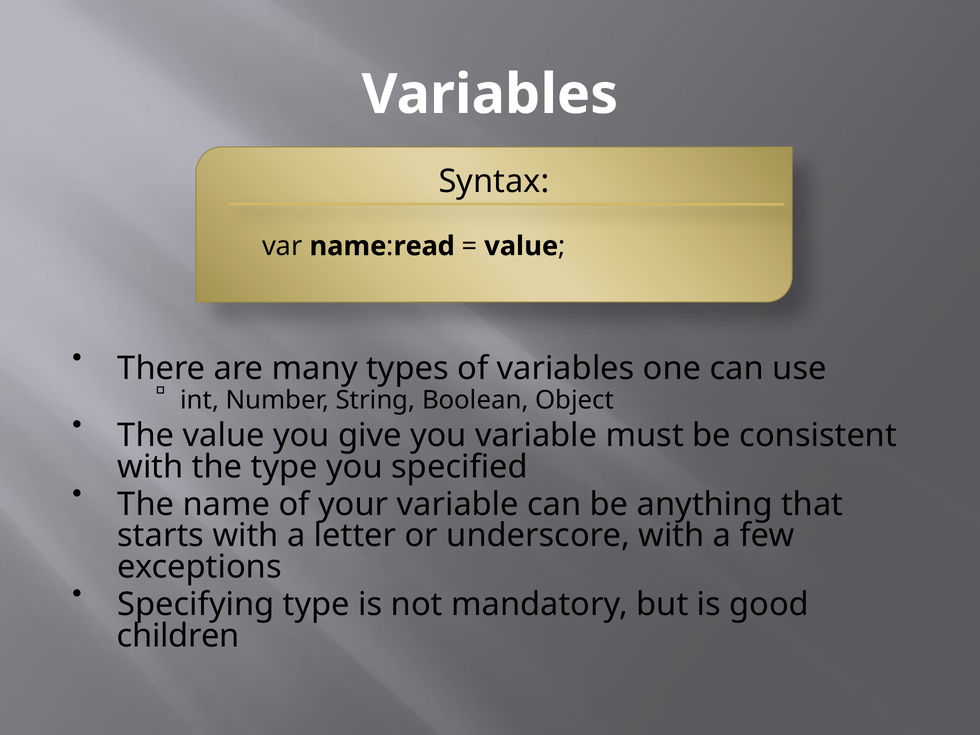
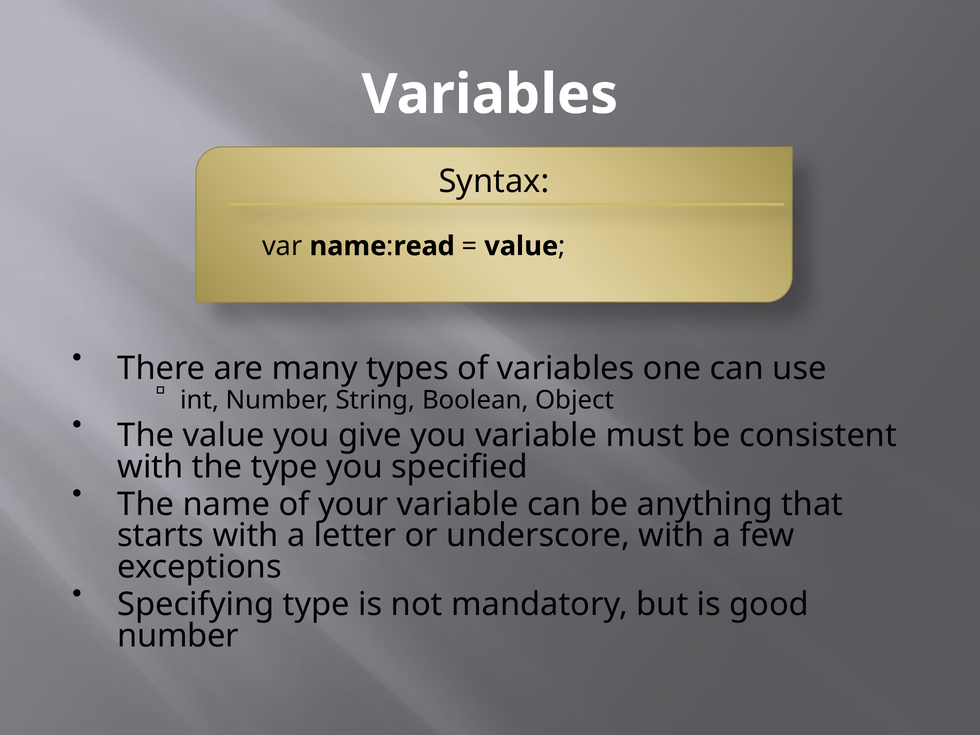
children at (178, 636): children -> number
